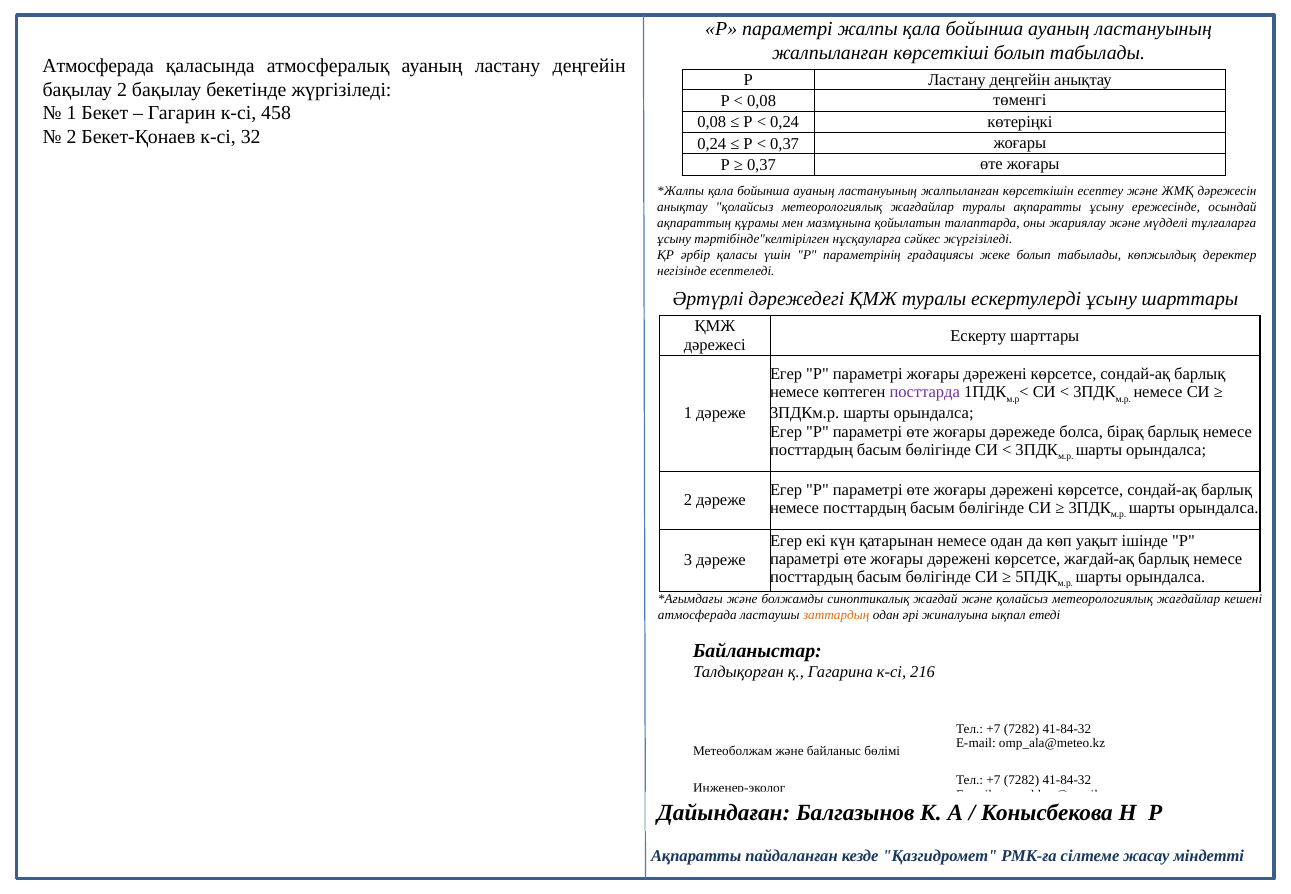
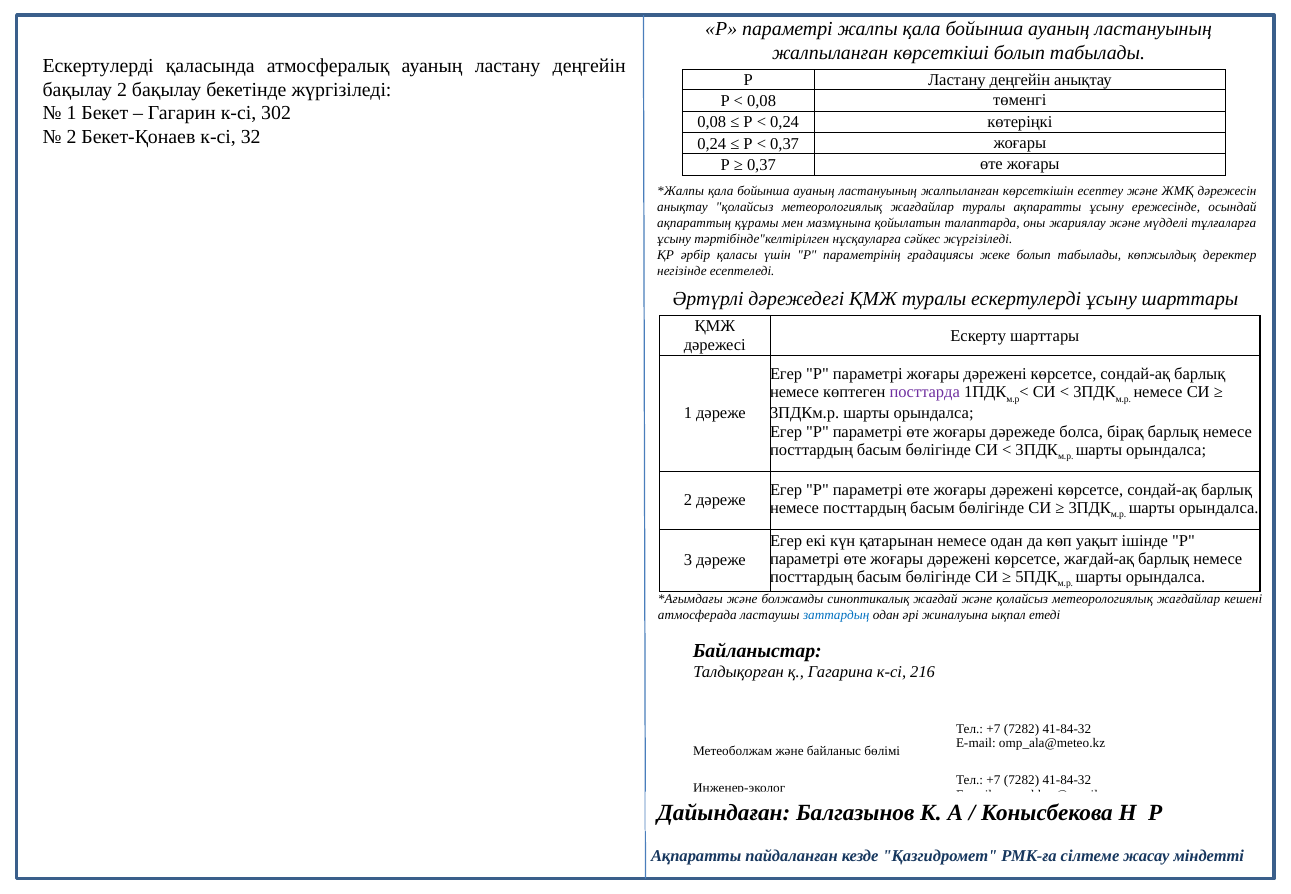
Атмосферада at (98, 66): Атмосферада -> Ескертулерді
458: 458 -> 302
заттардың colour: orange -> blue
